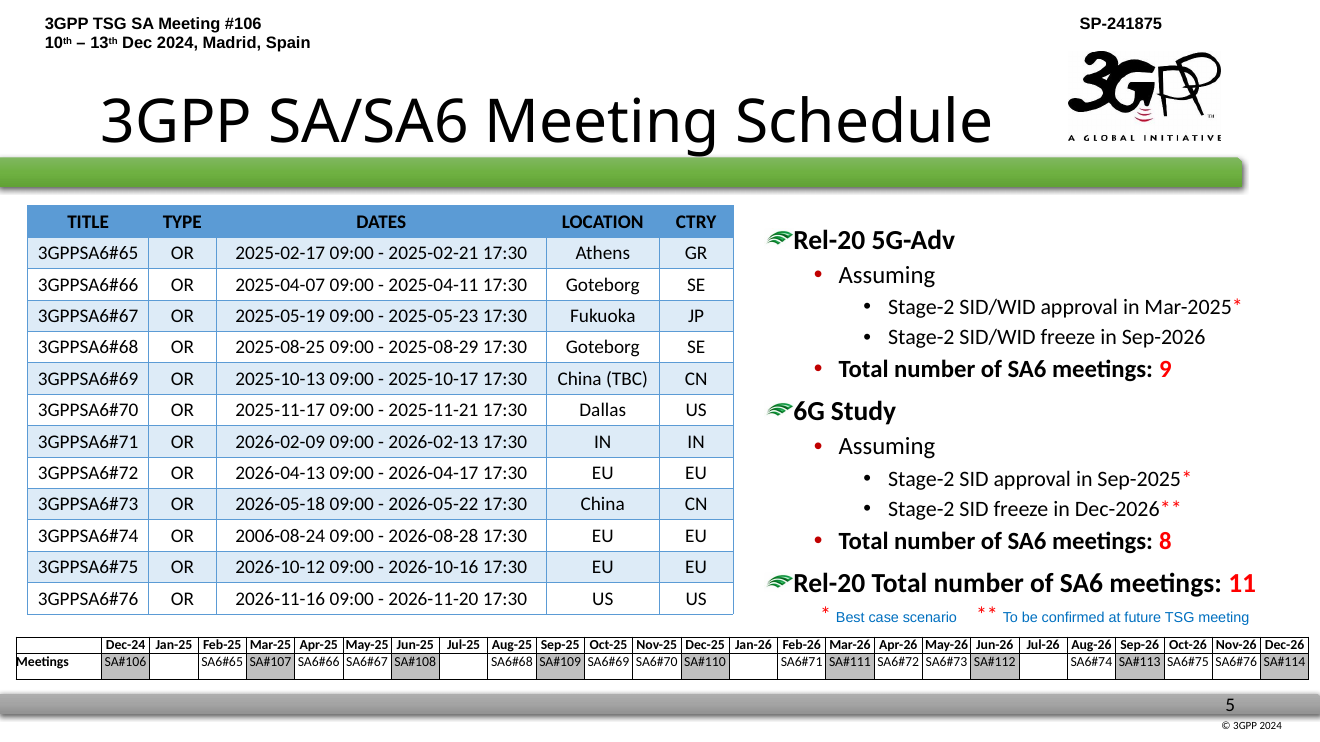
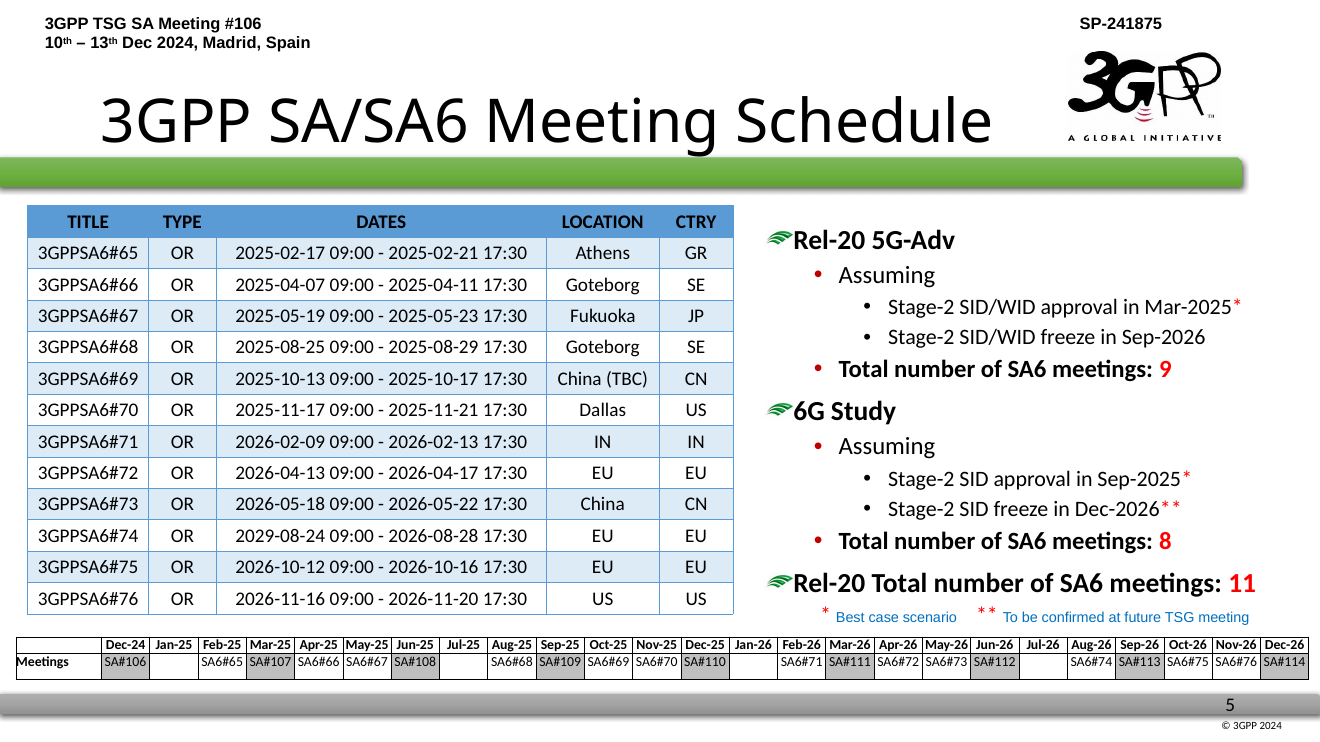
2006-08-24: 2006-08-24 -> 2029-08-24
